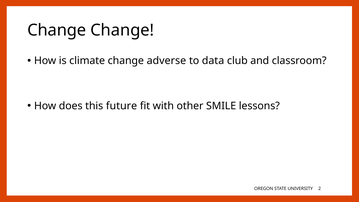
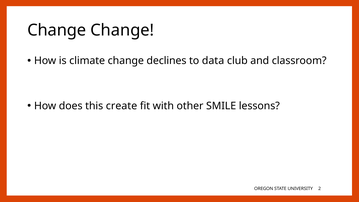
adverse: adverse -> declines
future: future -> create
